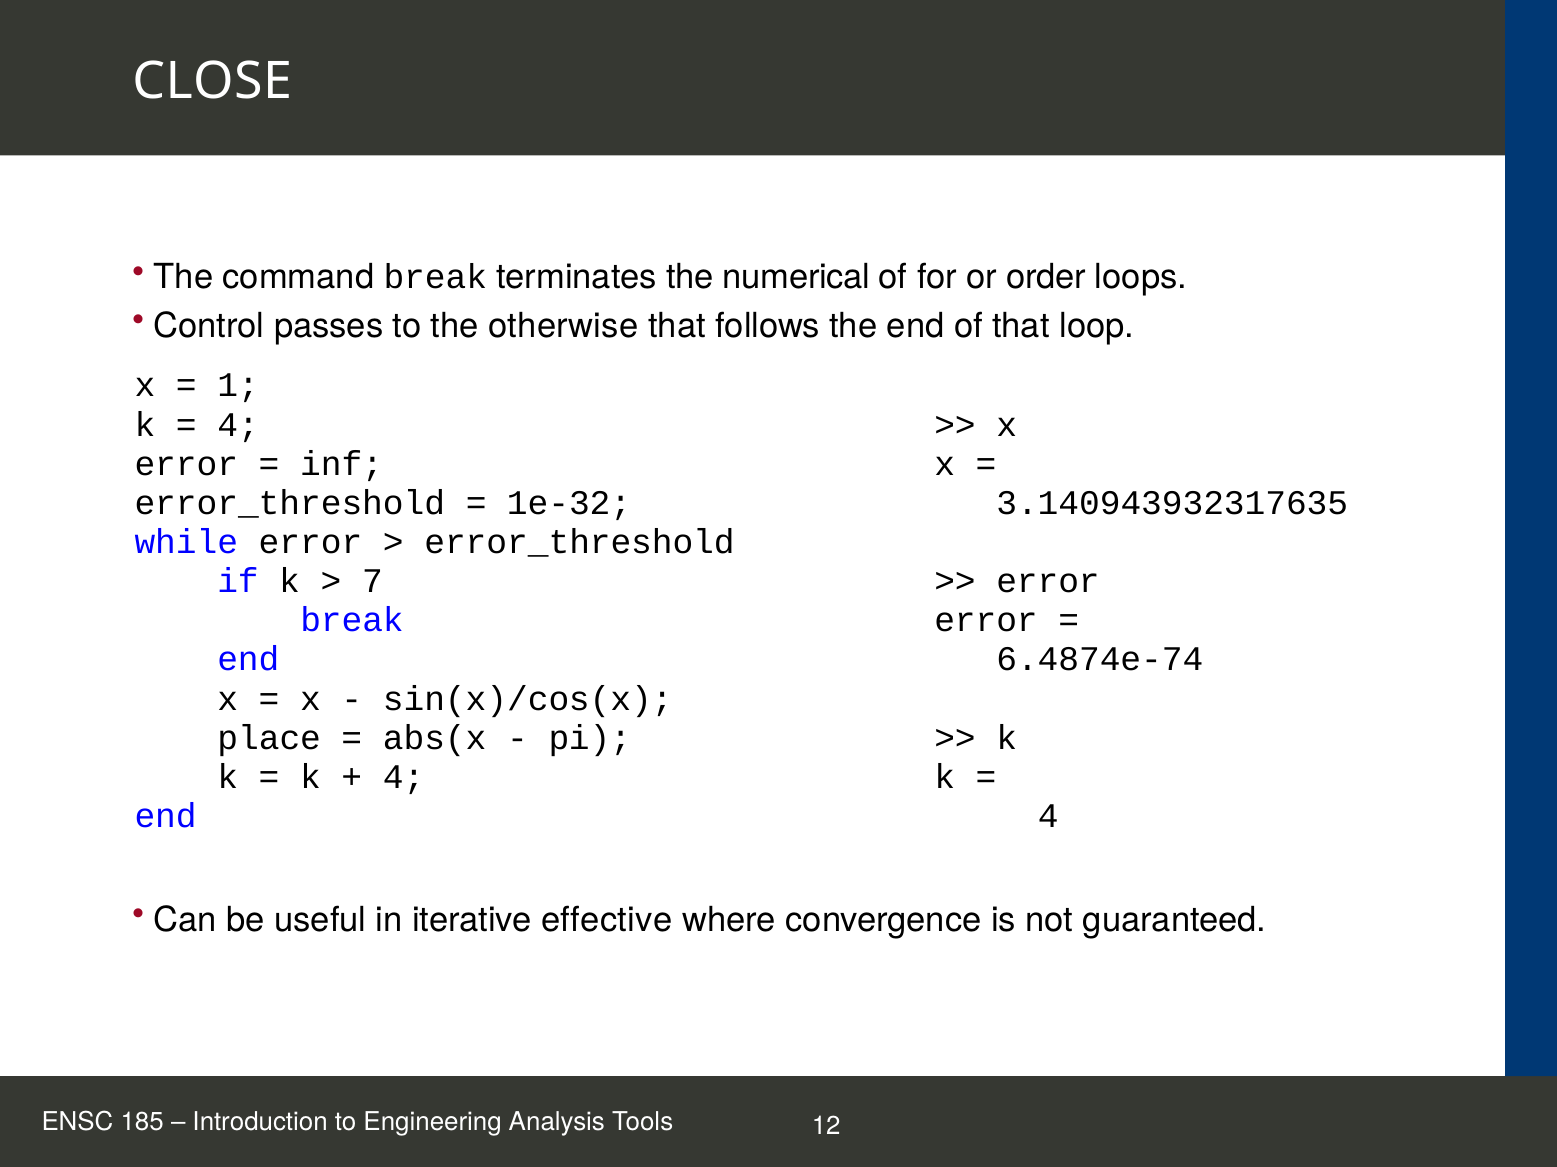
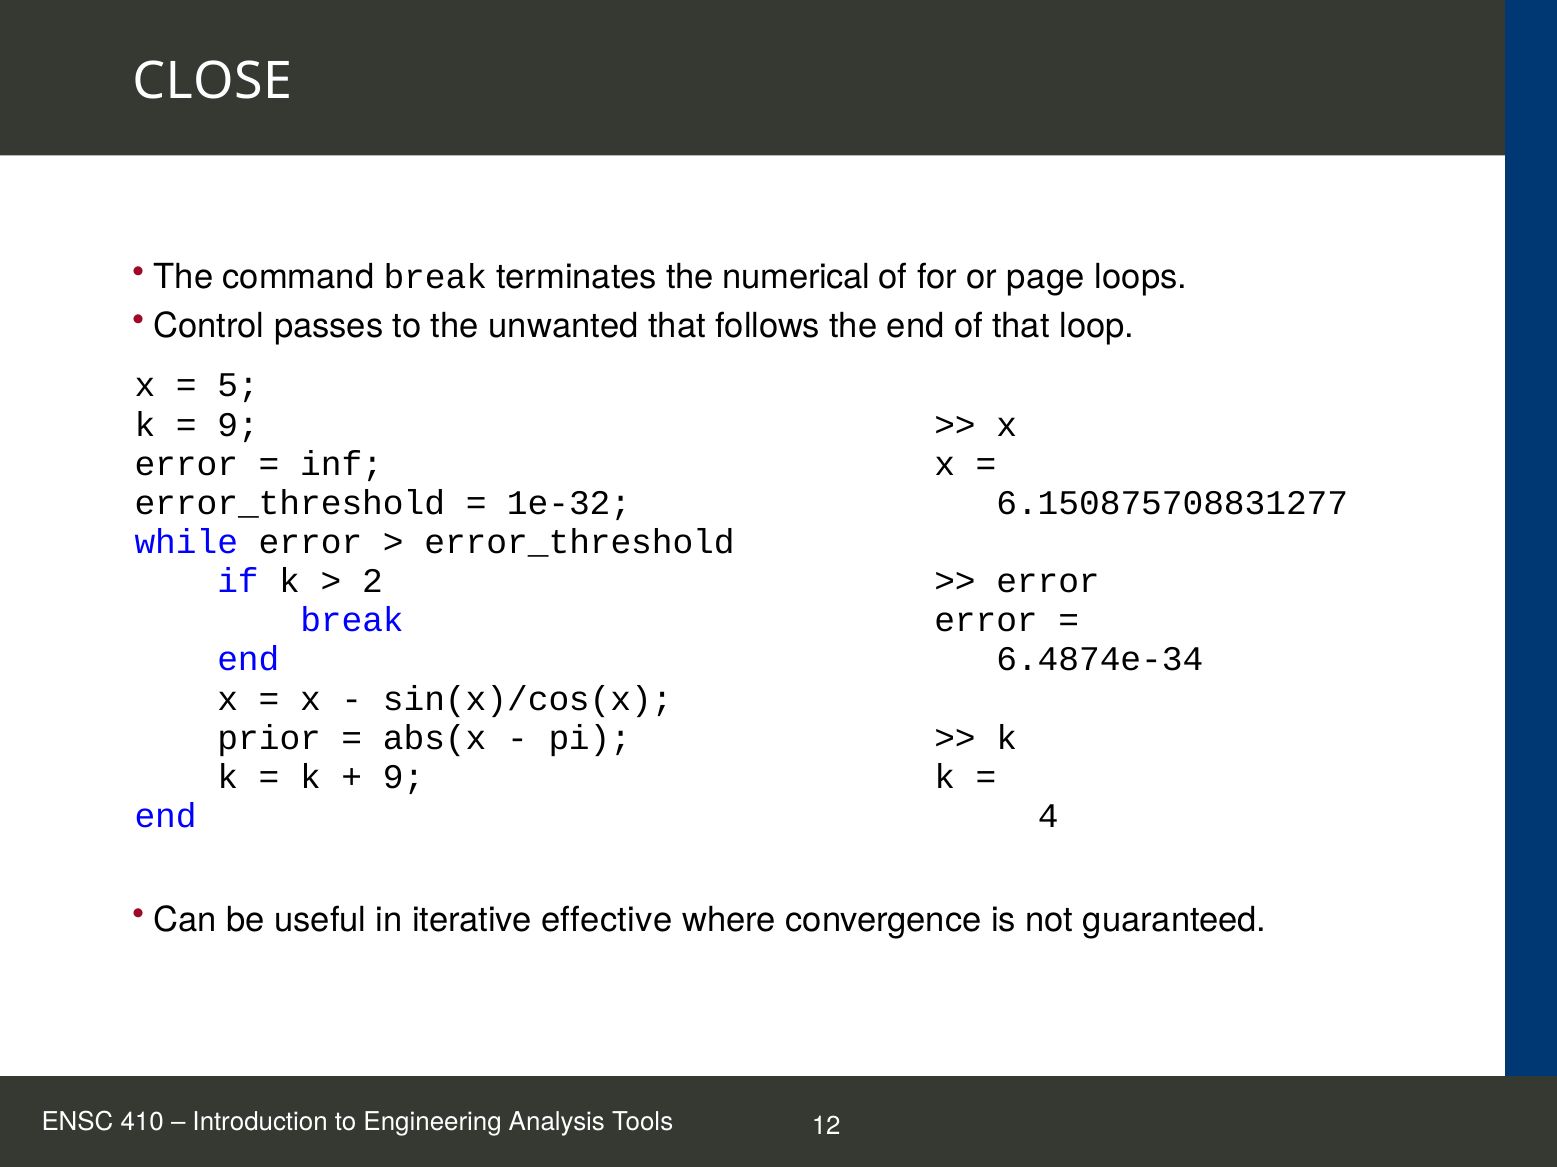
order: order -> page
otherwise: otherwise -> unwanted
1: 1 -> 5
4 at (238, 425): 4 -> 9
3.140943932317635: 3.140943932317635 -> 6.150875708831277
7: 7 -> 2
6.4874e-74: 6.4874e-74 -> 6.4874e-34
place: place -> prior
4 at (404, 778): 4 -> 9
185: 185 -> 410
